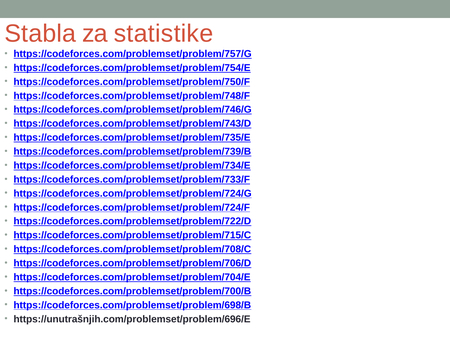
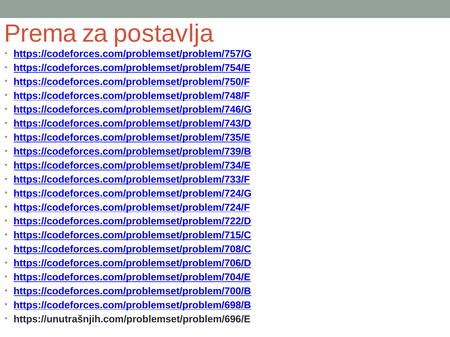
Stabla: Stabla -> Prema
statistike: statistike -> postavlja
